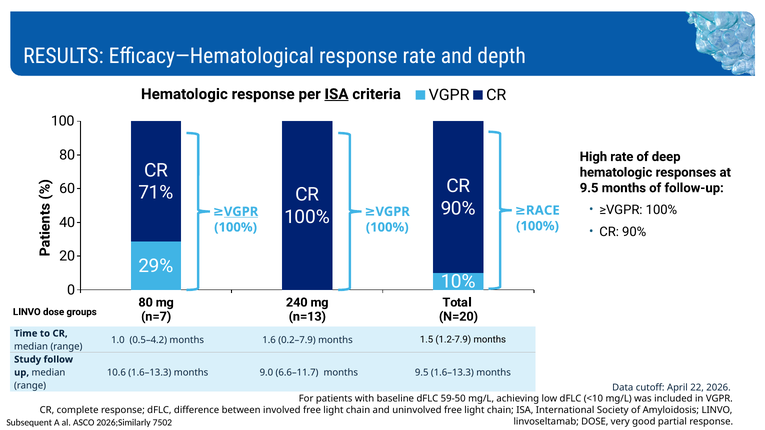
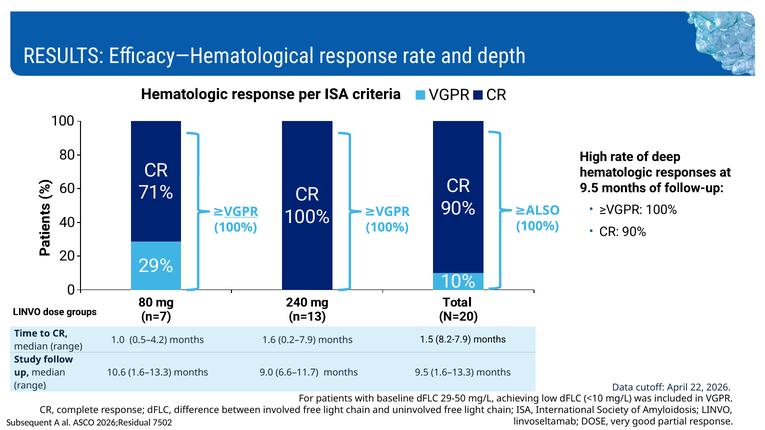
ISA at (337, 94) underline: present -> none
RACE: RACE -> ALSO
1.2-7.9: 1.2-7.9 -> 8.2-7.9
59-50: 59-50 -> 29-50
2026;Similarly: 2026;Similarly -> 2026;Residual
